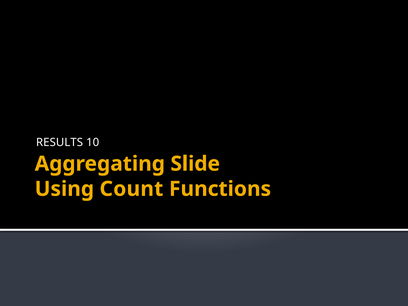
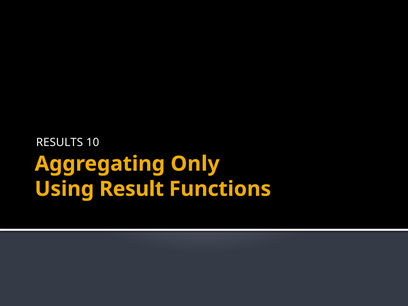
Slide: Slide -> Only
Count: Count -> Result
